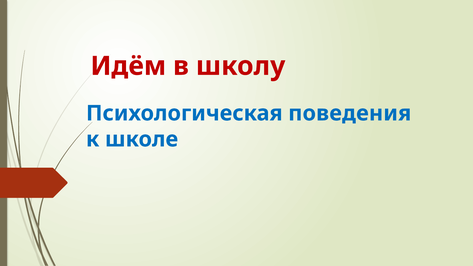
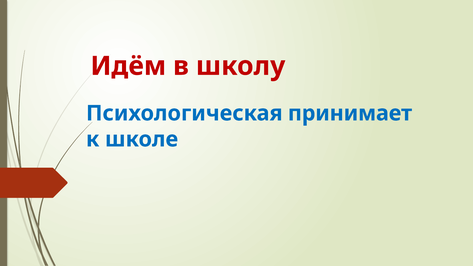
поведения: поведения -> принимает
